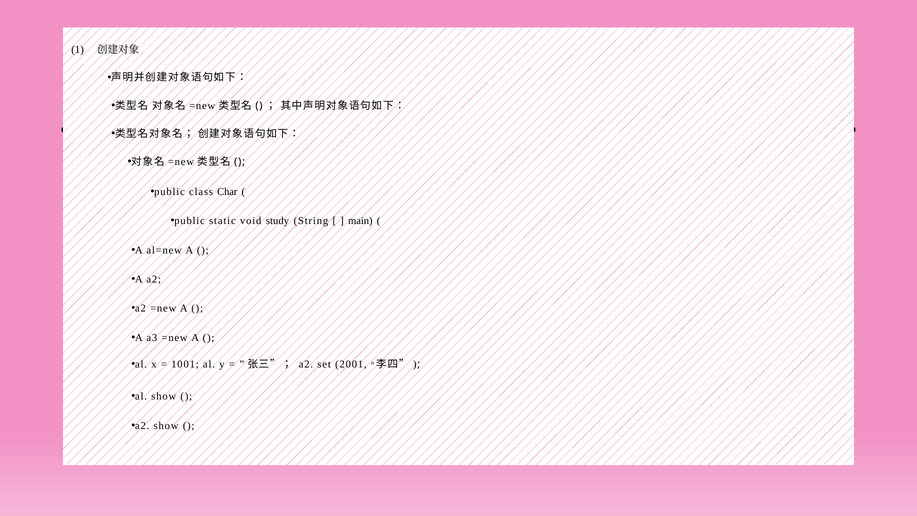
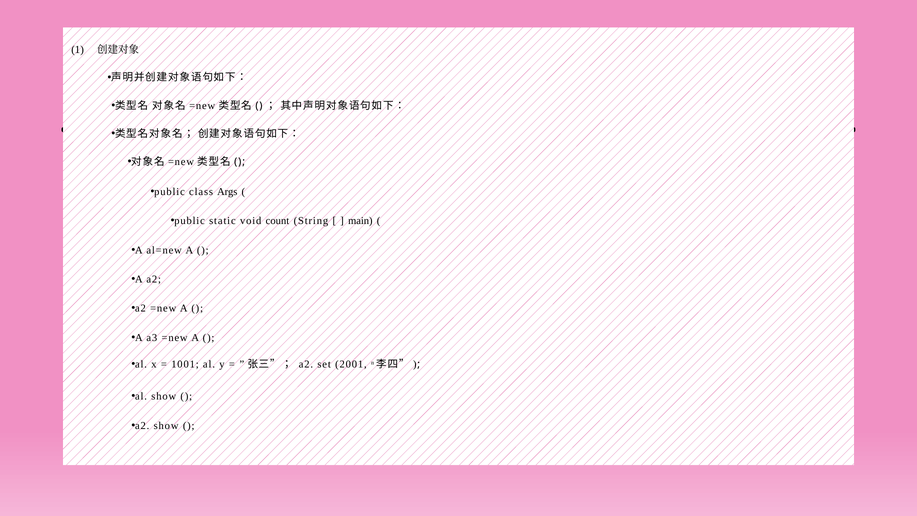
Char: Char -> Args
study: study -> count
